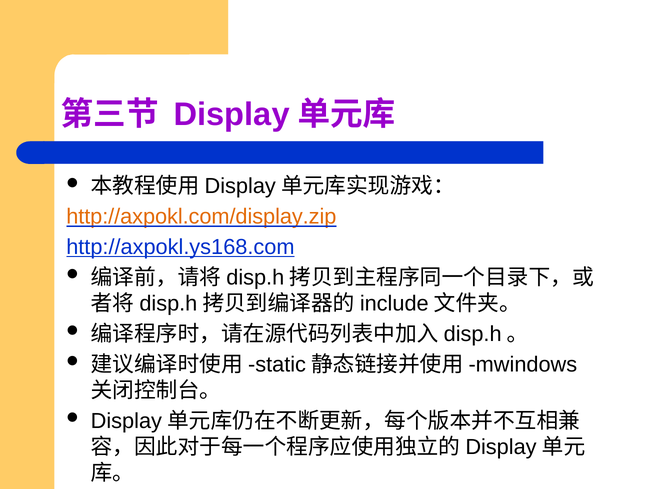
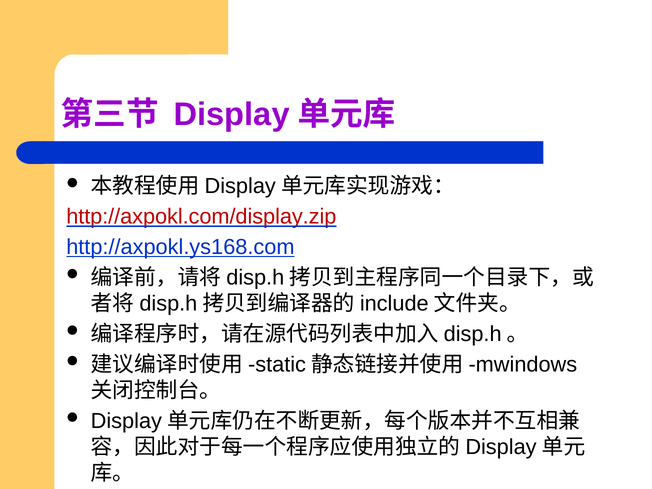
http://axpokl.com/display.zip colour: orange -> red
